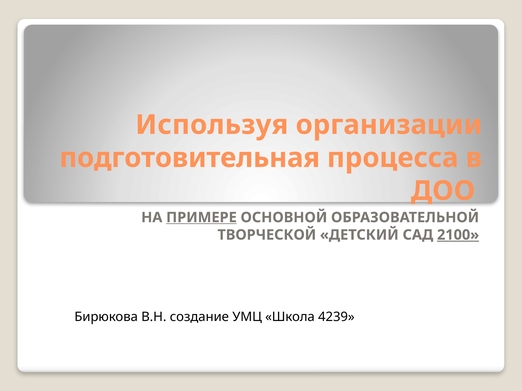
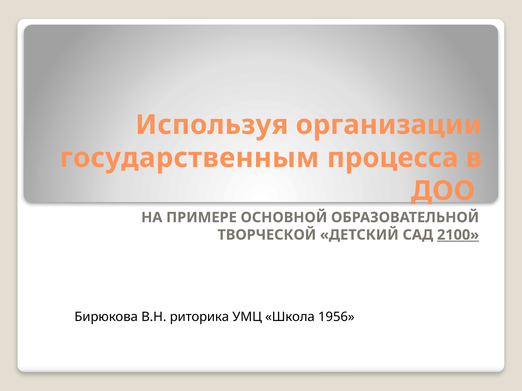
подготовительная: подготовительная -> государственным
ПРИМЕРЕ underline: present -> none
создание: создание -> риторика
4239: 4239 -> 1956
